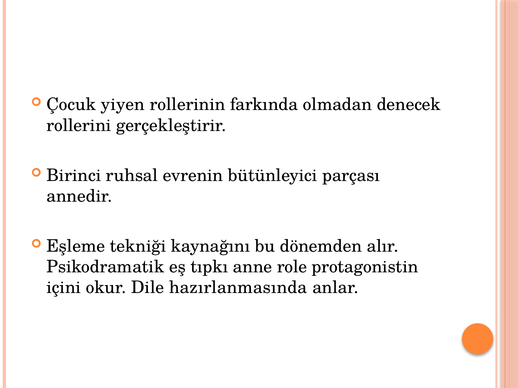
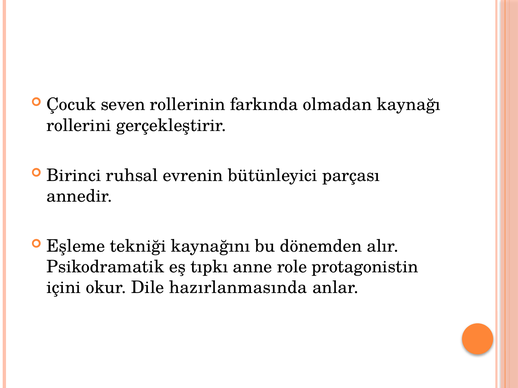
yiyen: yiyen -> seven
denecek: denecek -> kaynağı
